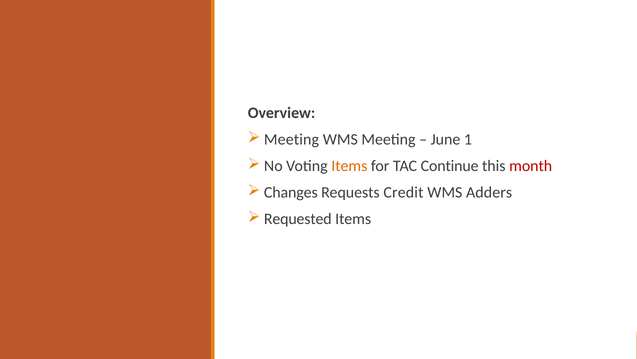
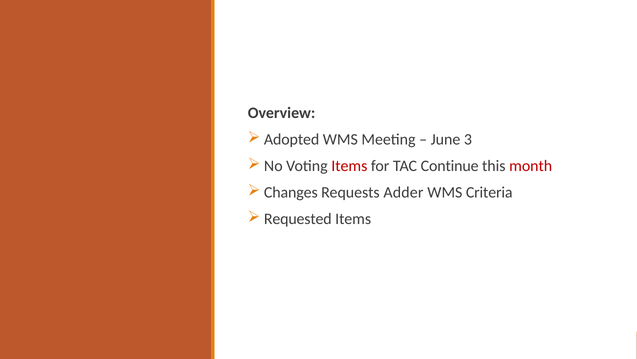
Meeting at (292, 139): Meeting -> Adopted
1: 1 -> 3
Items at (349, 166) colour: orange -> red
Credit: Credit -> Adder
Adders: Adders -> Criteria
